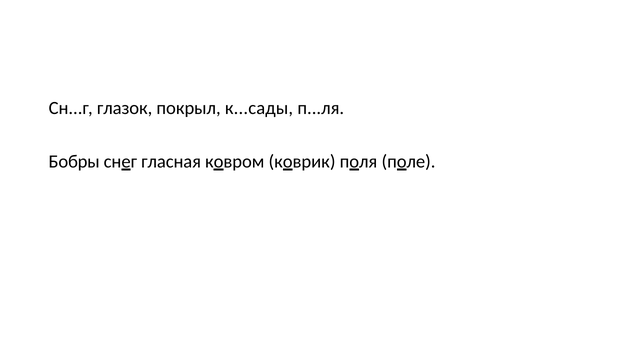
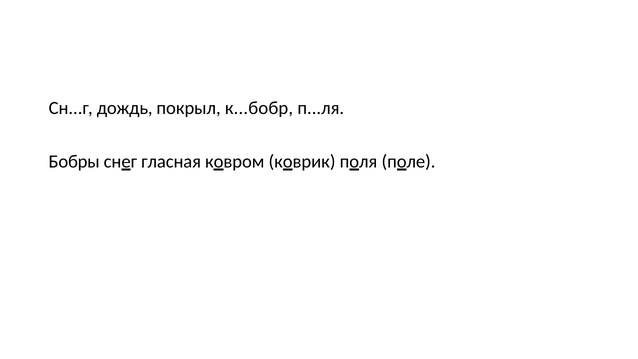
глазок: глазок -> дождь
к...сады: к...сады -> к...бобр
